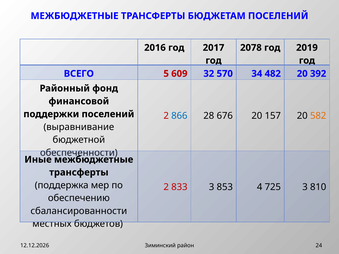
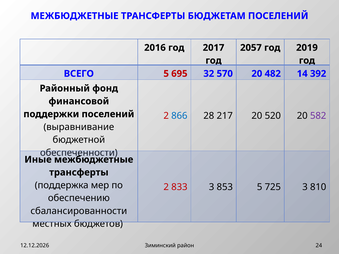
2078: 2078 -> 2057
609: 609 -> 695
570 34: 34 -> 20
482 20: 20 -> 14
676: 676 -> 217
157: 157 -> 520
582 colour: orange -> purple
853 4: 4 -> 5
